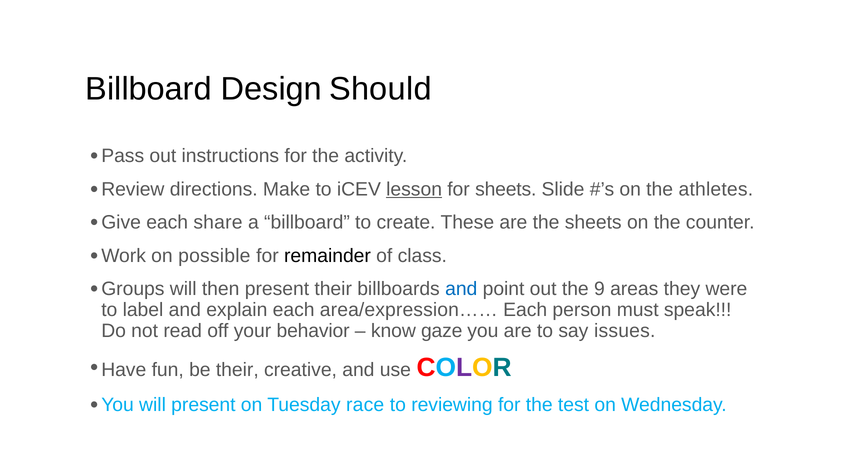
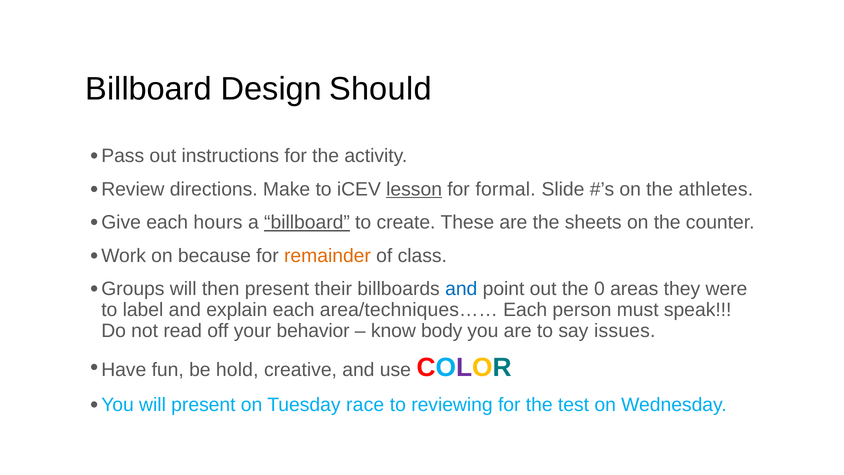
for sheets: sheets -> formal
share: share -> hours
billboard at (307, 222) underline: none -> present
possible: possible -> because
remainder colour: black -> orange
9: 9 -> 0
area/expression……: area/expression…… -> area/techniques……
gaze: gaze -> body
be their: their -> hold
